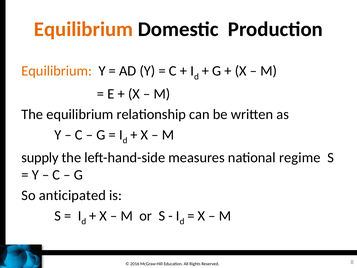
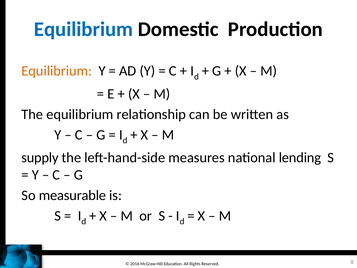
Equilibrium at (84, 29) colour: orange -> blue
regime: regime -> lending
anticipated: anticipated -> measurable
